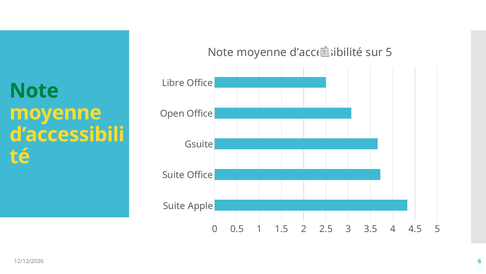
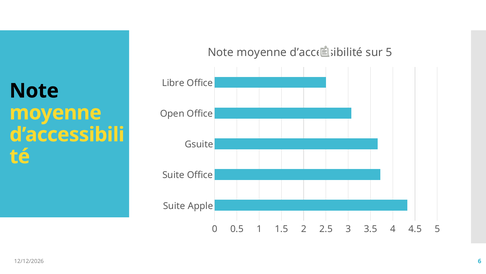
Note at (34, 91) colour: green -> black
